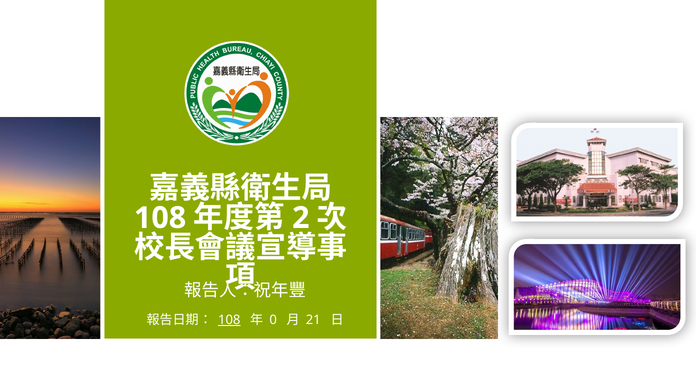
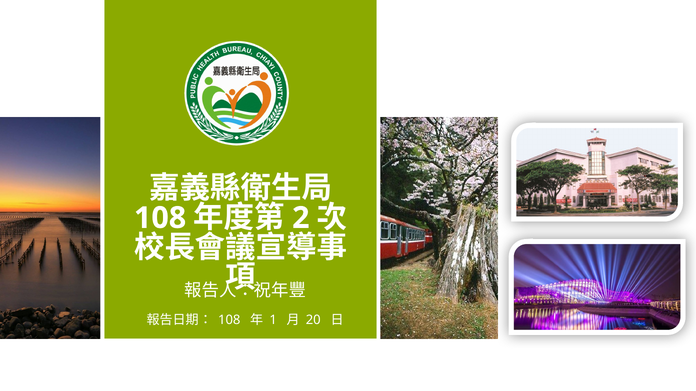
108 at (229, 320) underline: present -> none
0: 0 -> 1
21: 21 -> 20
